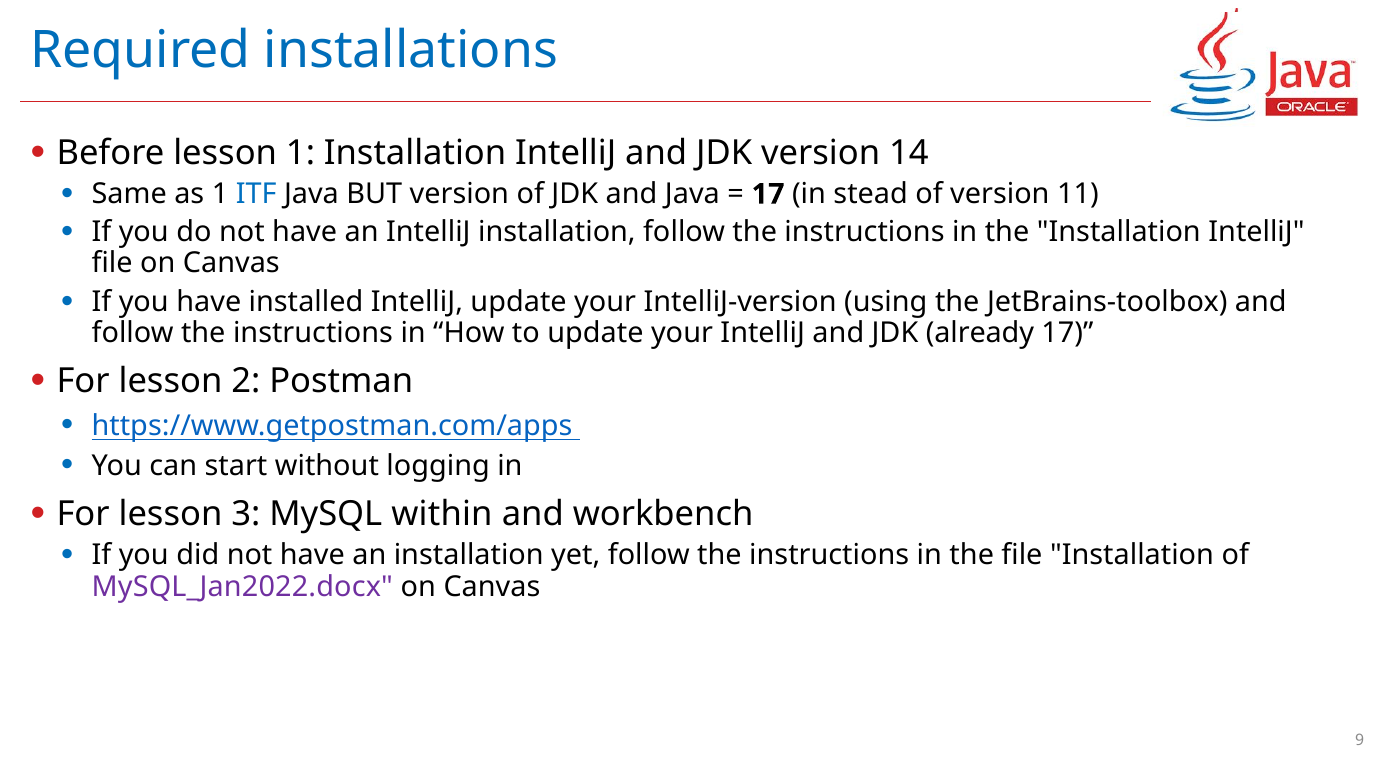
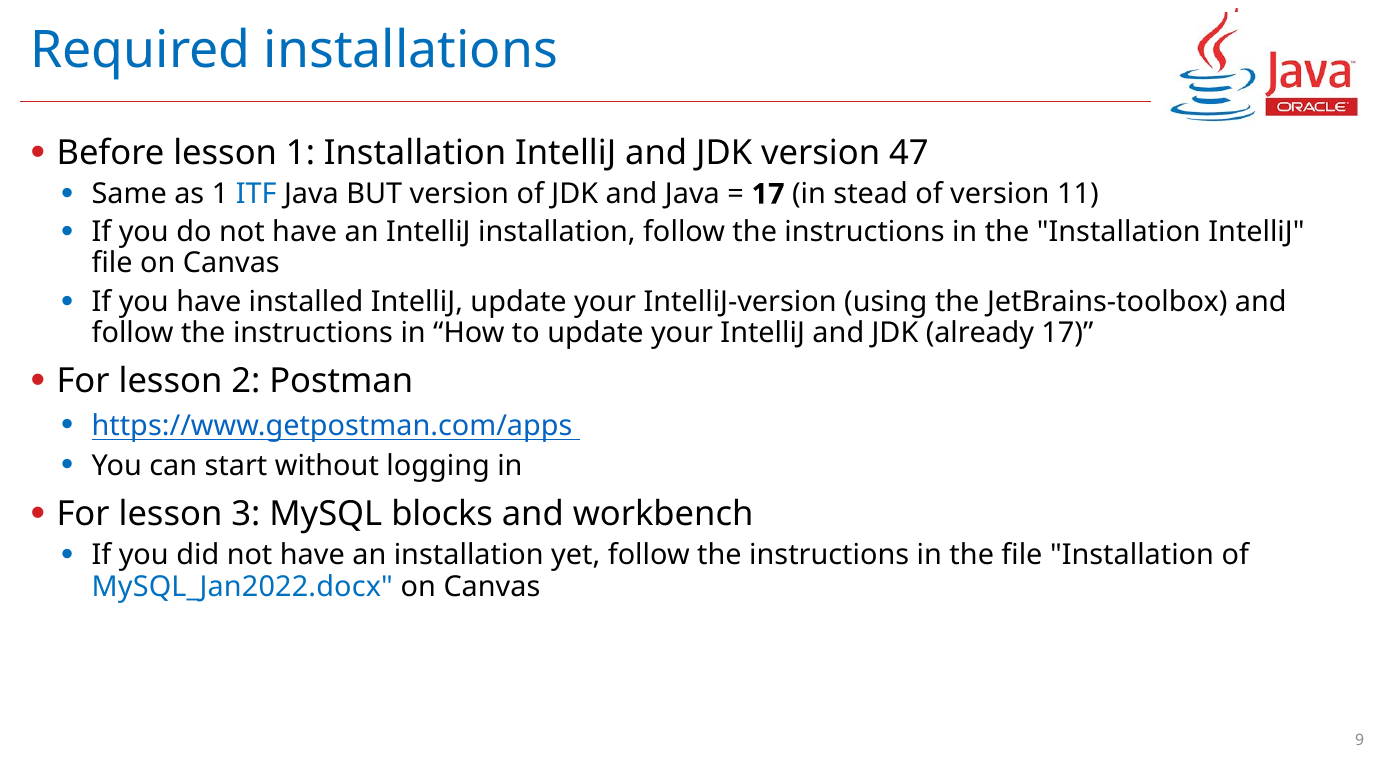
14: 14 -> 47
within: within -> blocks
MySQL_Jan2022.docx colour: purple -> blue
